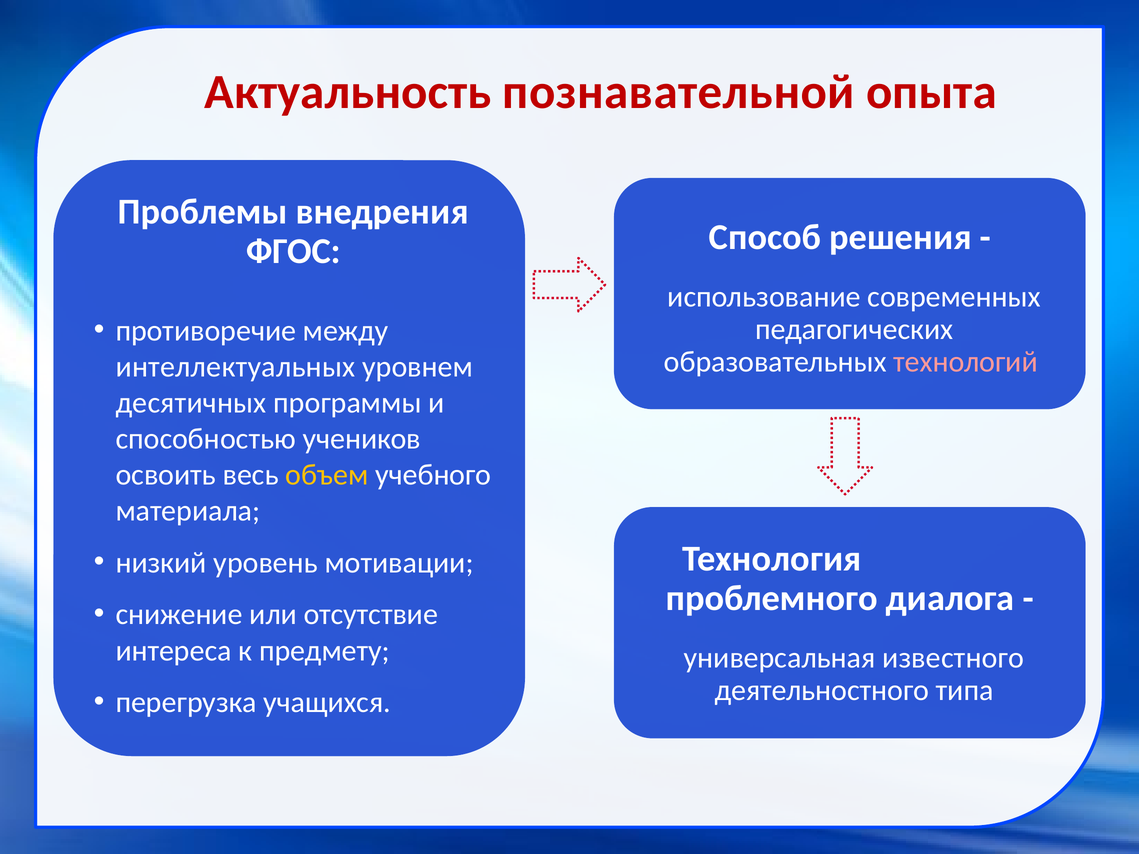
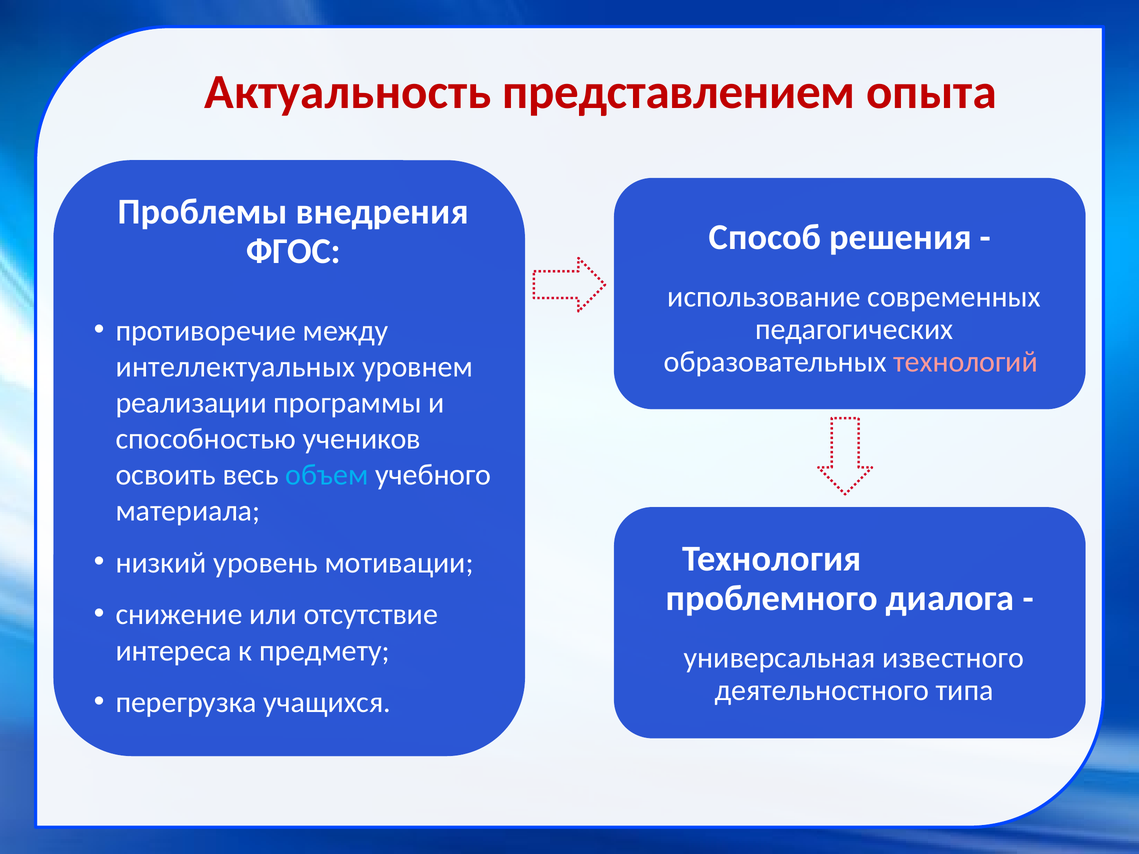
познавательной: познавательной -> представлением
десятичных: десятичных -> реализации
объем colour: yellow -> light blue
